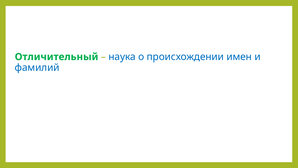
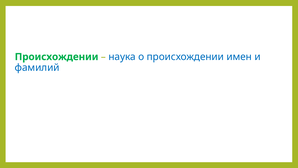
Отличительный at (57, 57): Отличительный -> Происхождении
